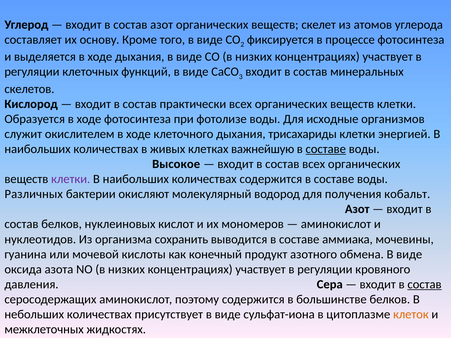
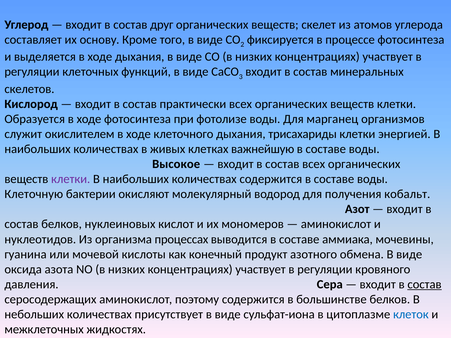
состав азот: азот -> друг
исходные: исходные -> марганец
составе at (326, 149) underline: present -> none
Различных: Различных -> Клеточную
сохранить: сохранить -> процессах
клеток colour: orange -> blue
